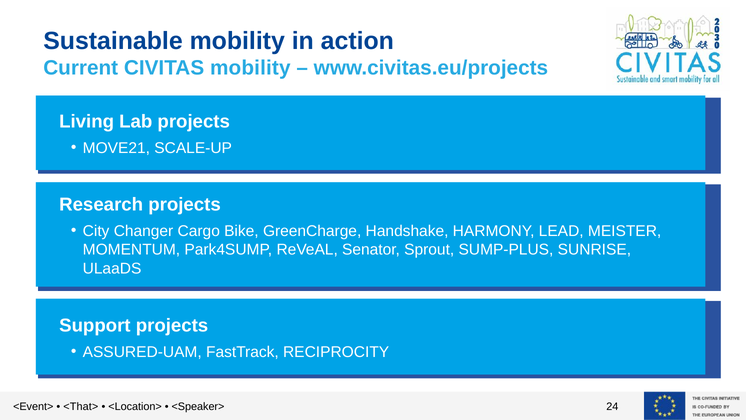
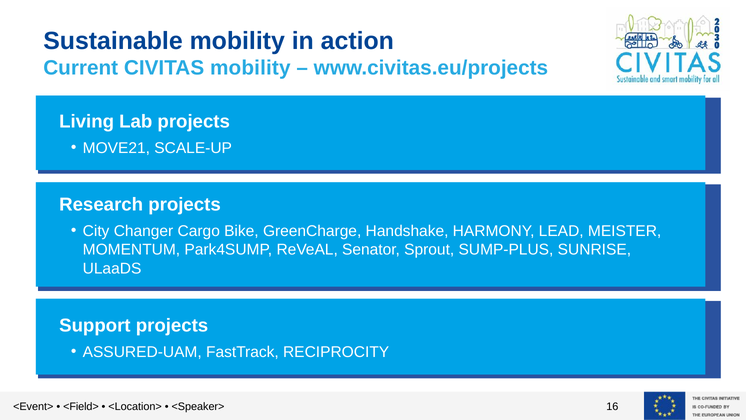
<That>: <That> -> <Field>
24: 24 -> 16
